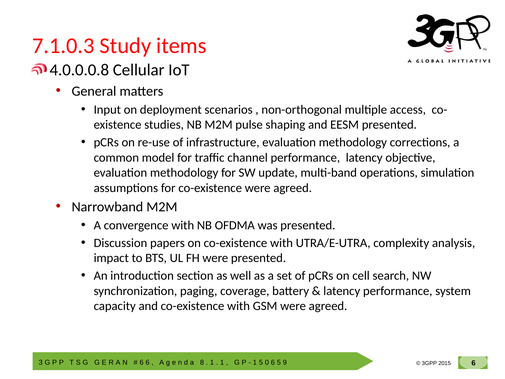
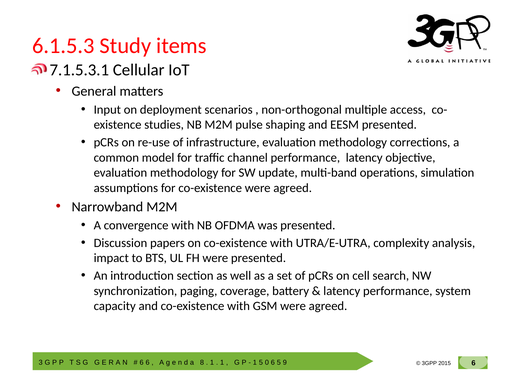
7.1.0.3: 7.1.0.3 -> 6.1.5.3
4.0.0.0.8: 4.0.0.0.8 -> 7.1.5.3.1
